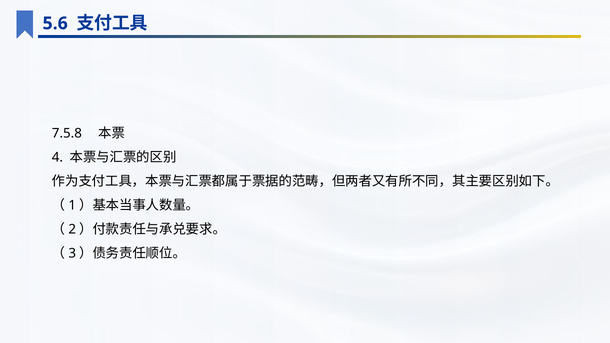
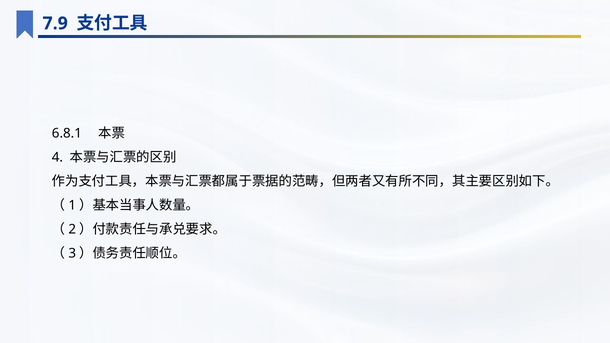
5.6: 5.6 -> 7.9
7.5.8: 7.5.8 -> 6.8.1
